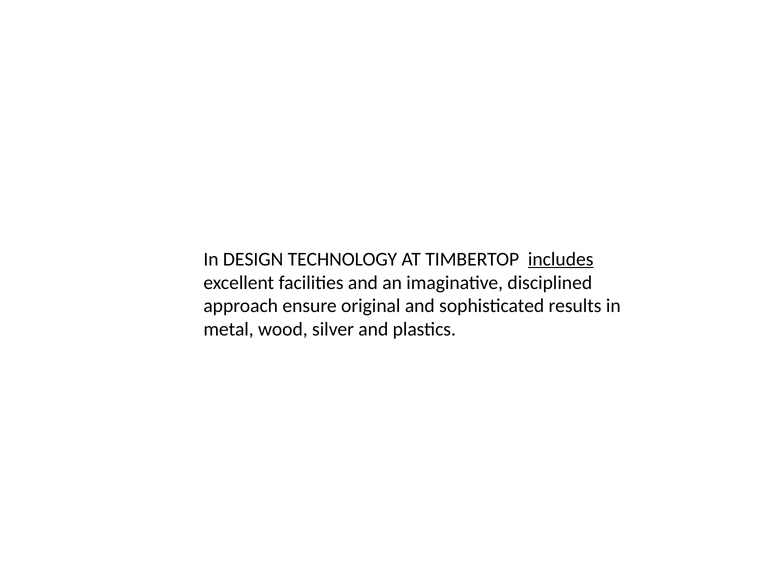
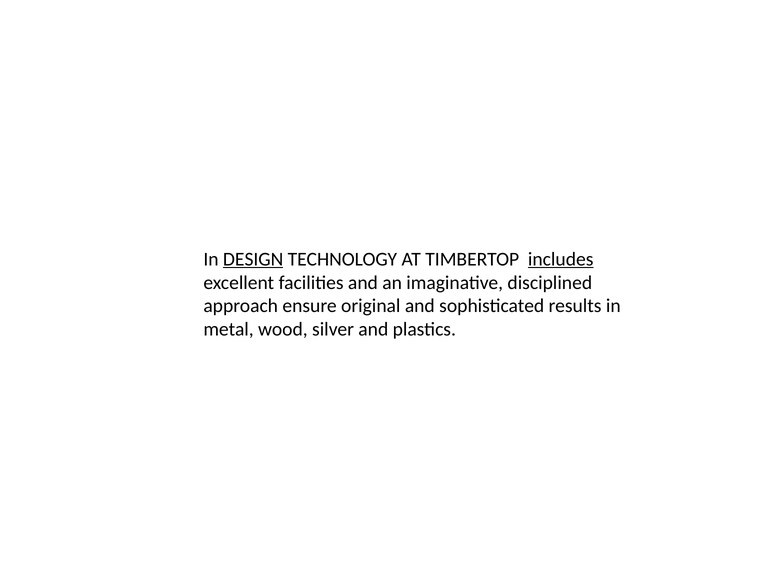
DESIGN underline: none -> present
